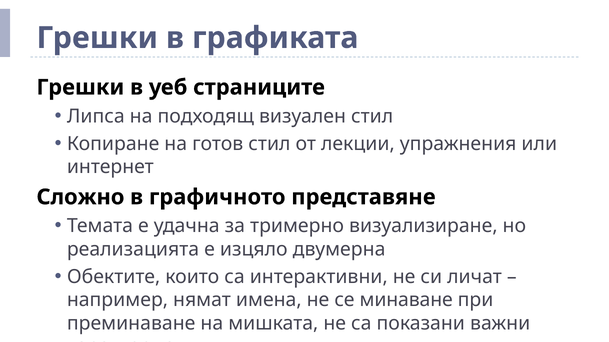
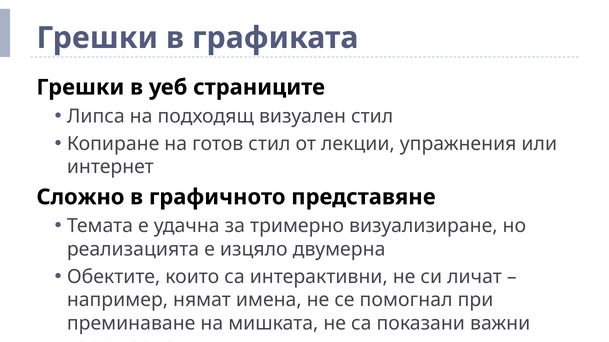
минаване: минаване -> помогнал
